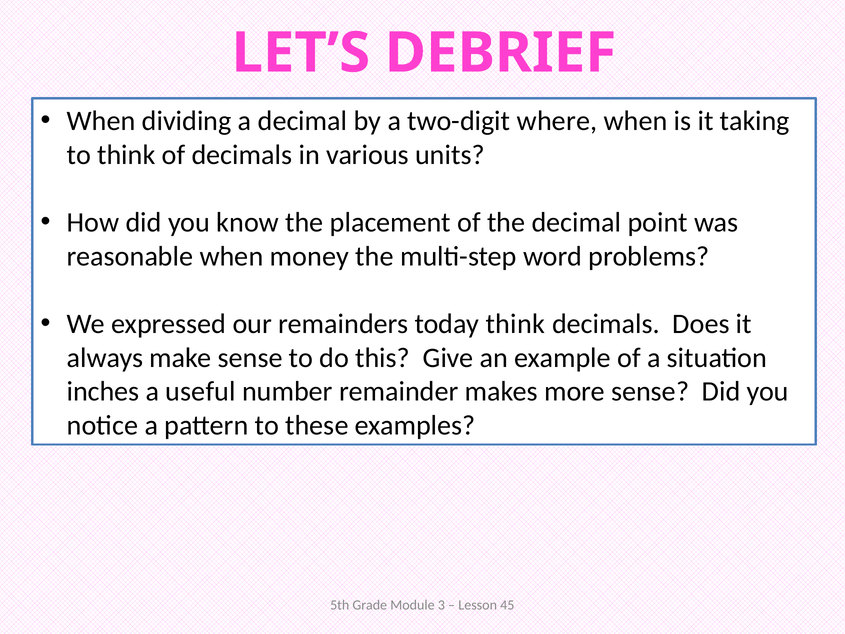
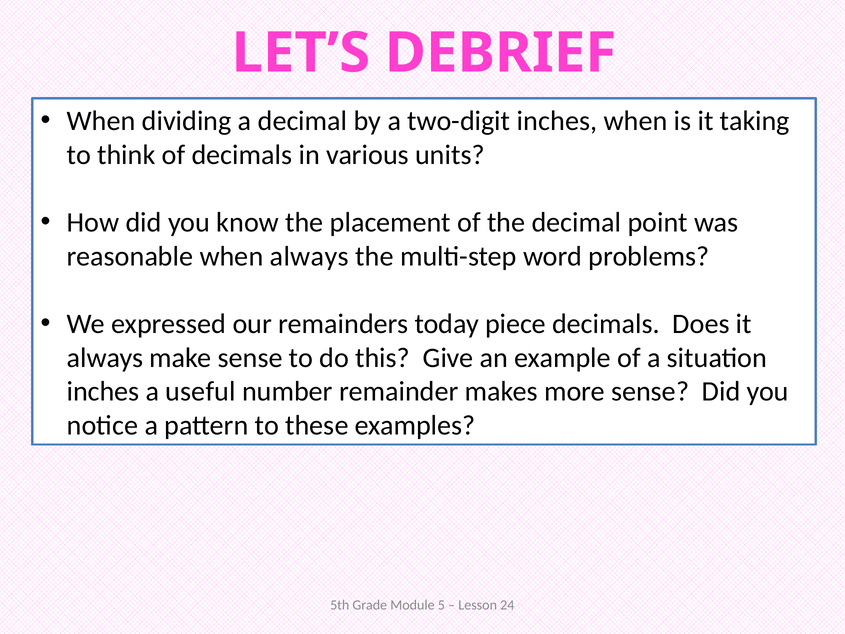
two-digit where: where -> inches
when money: money -> always
today think: think -> piece
3: 3 -> 5
45: 45 -> 24
